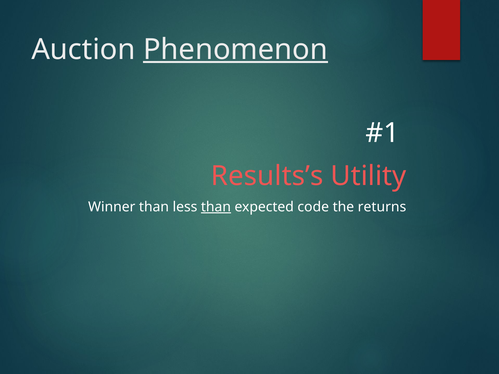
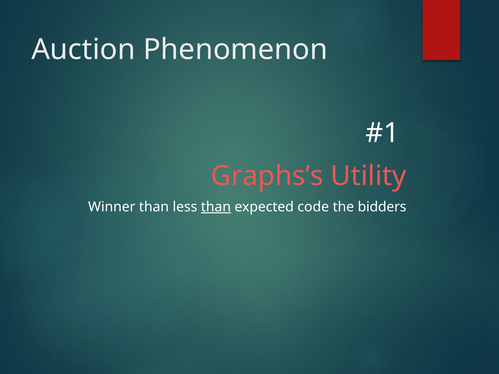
Phenomenon underline: present -> none
Results’s: Results’s -> Graphs’s
returns: returns -> bidders
